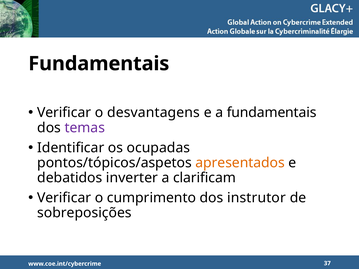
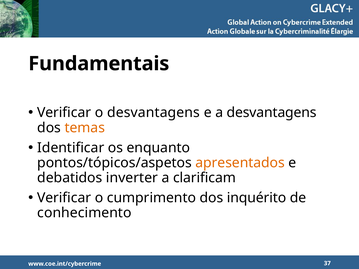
a fundamentais: fundamentais -> desvantagens
temas colour: purple -> orange
ocupadas: ocupadas -> enquanto
instrutor: instrutor -> inquérito
sobreposições: sobreposições -> conhecimento
